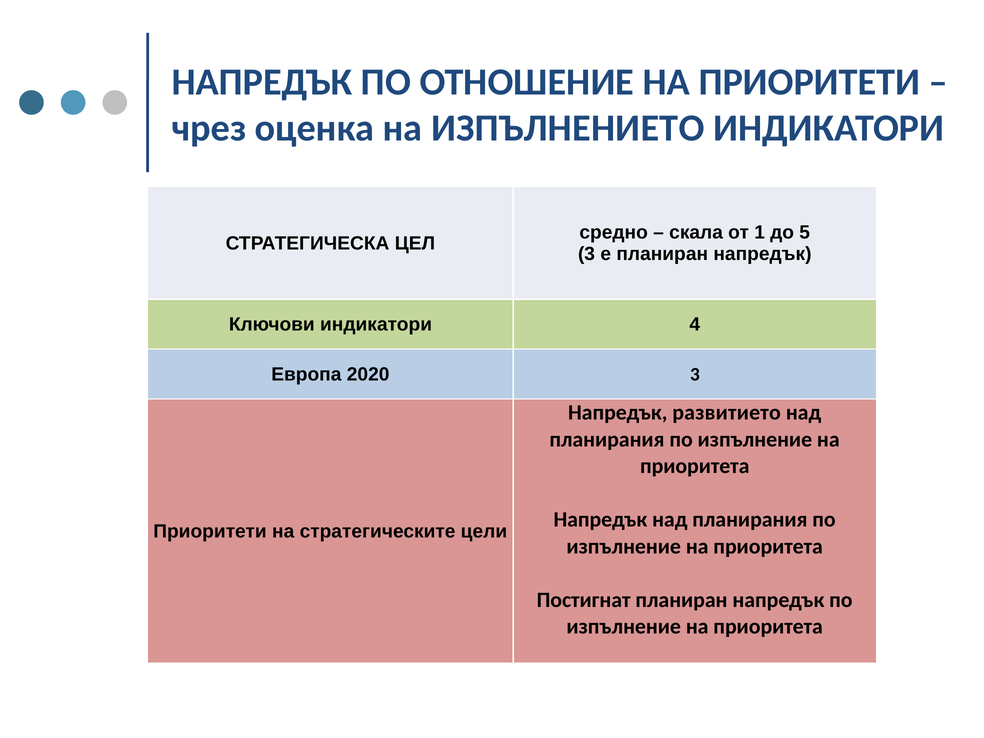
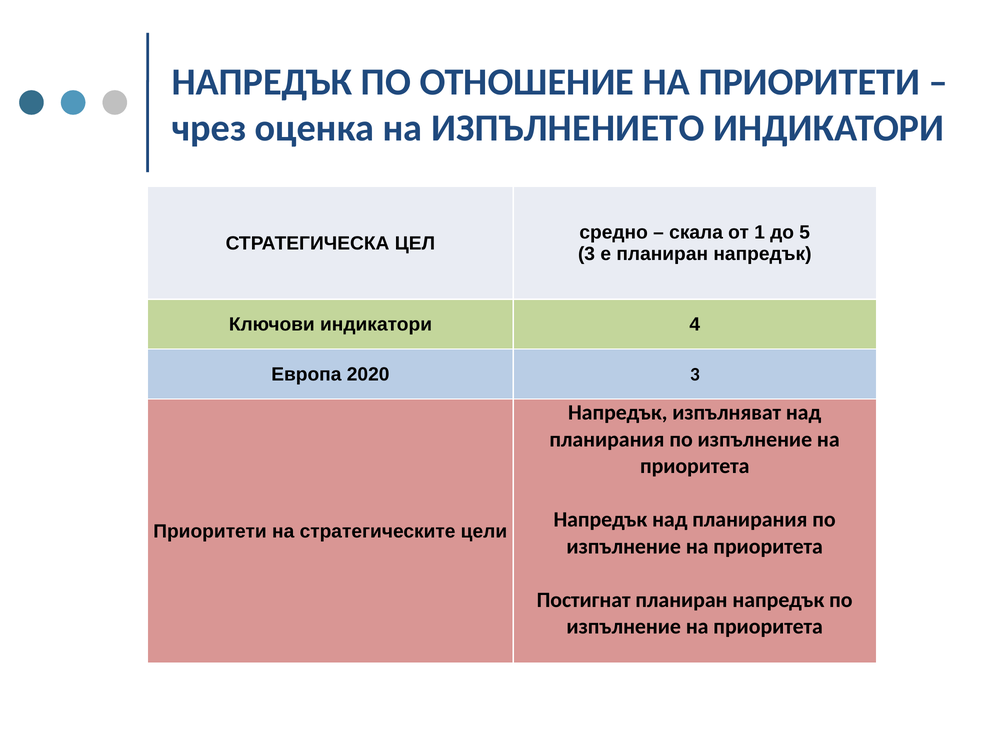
развитието: развитието -> изпълняват
